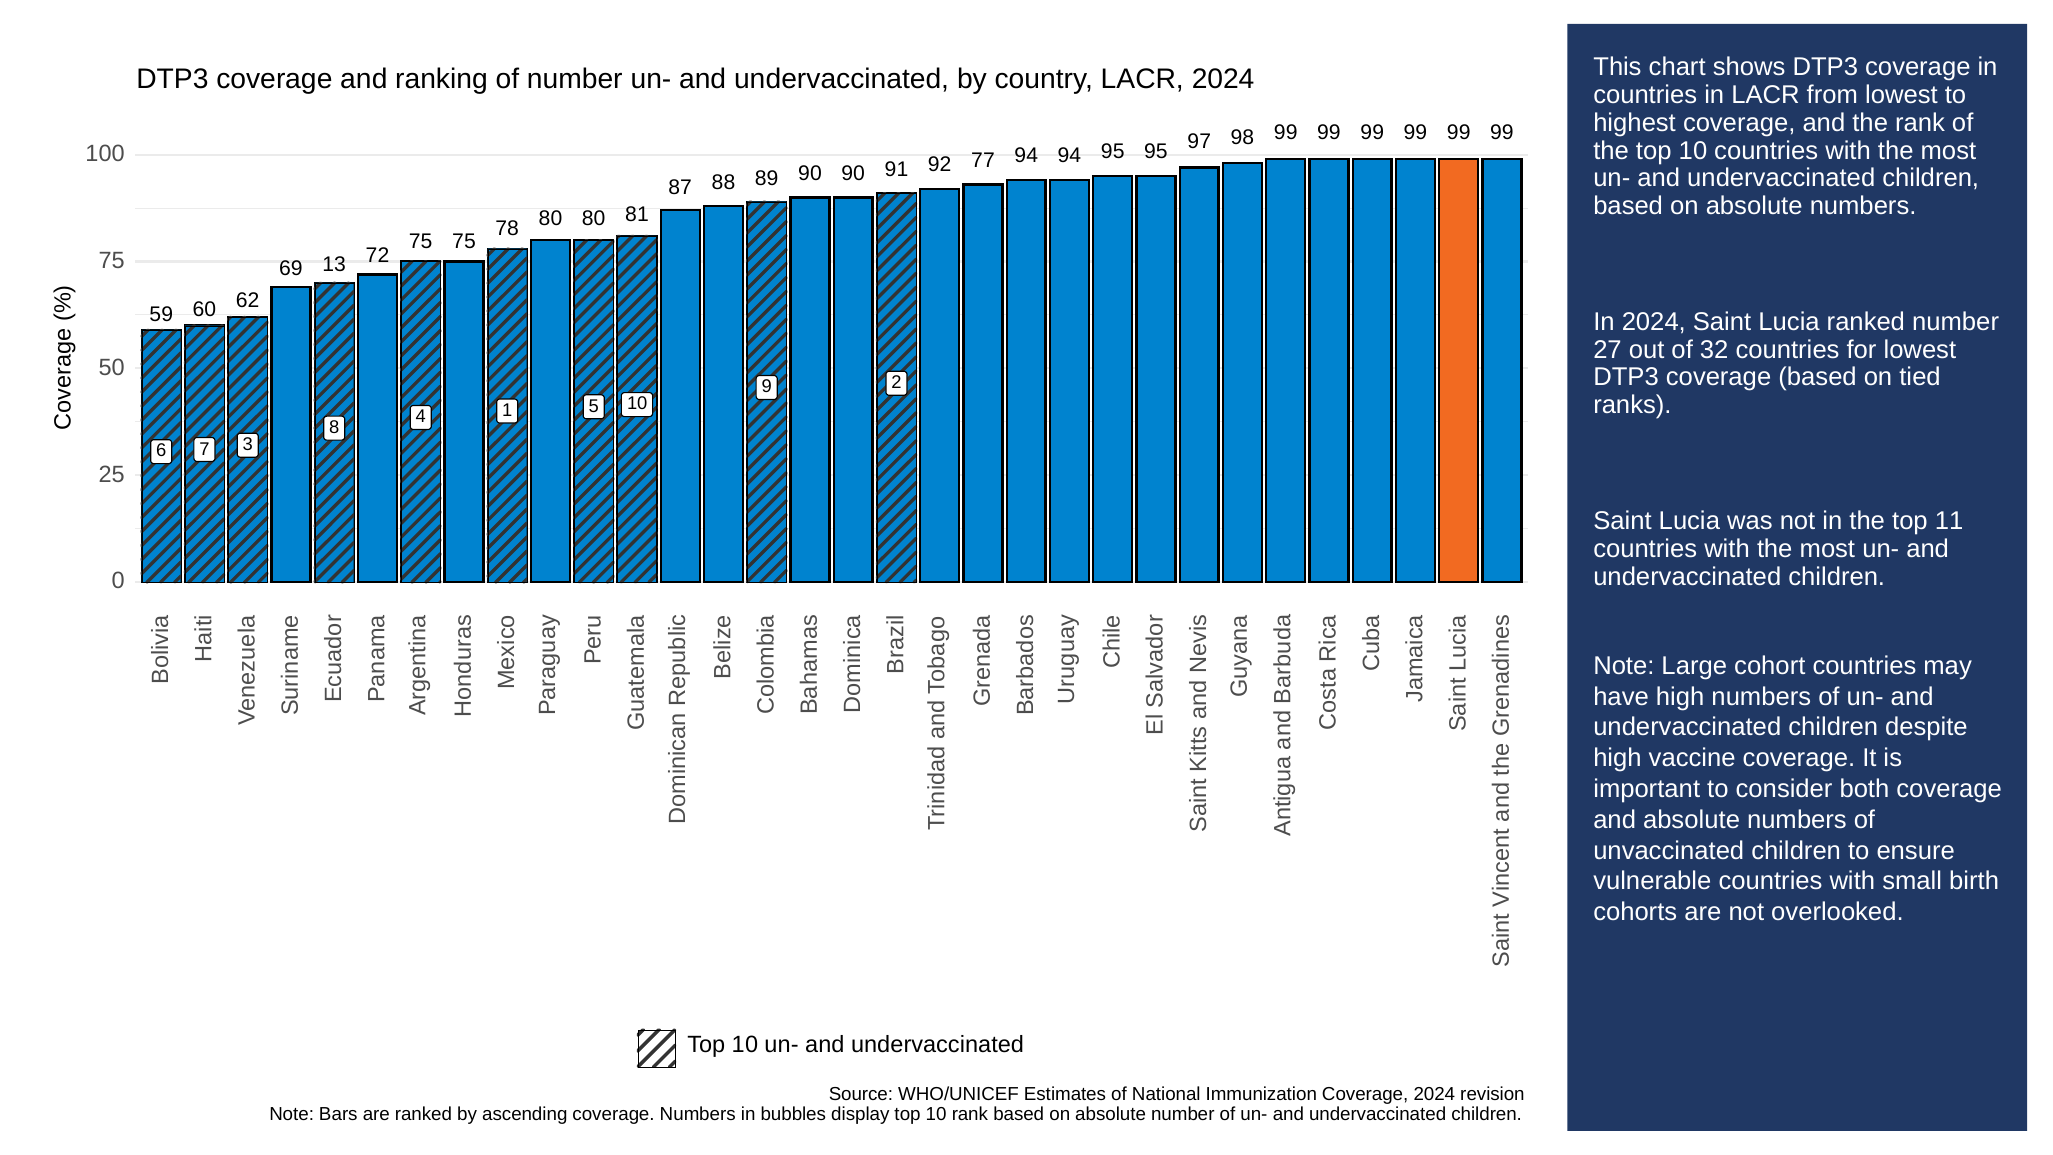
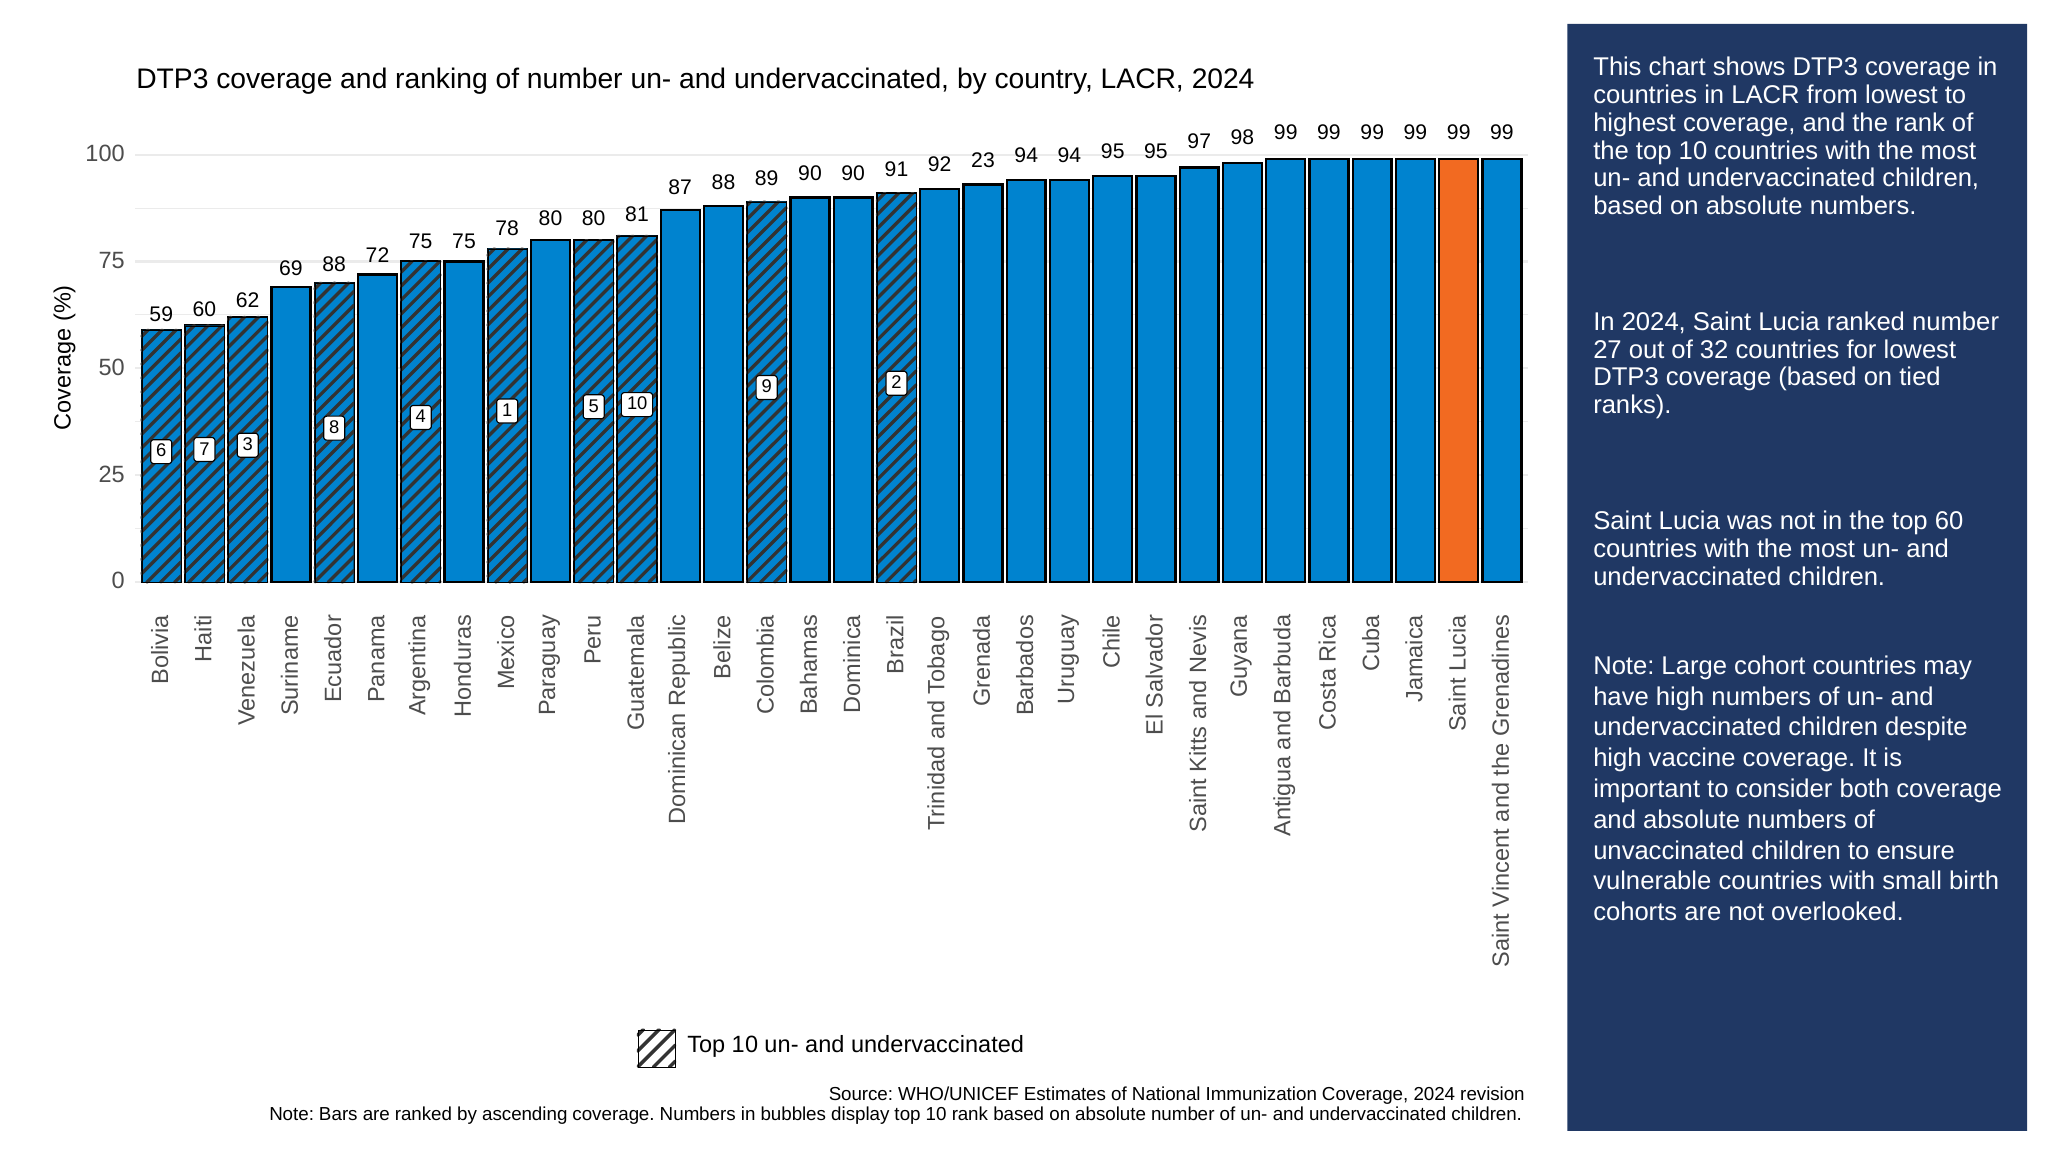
77: 77 -> 23
69 13: 13 -> 88
top 11: 11 -> 60
